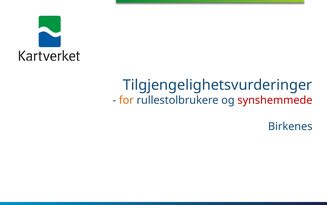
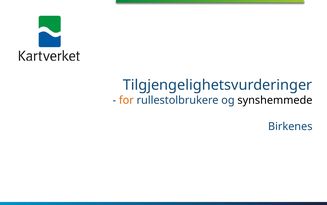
synshemmede colour: red -> black
